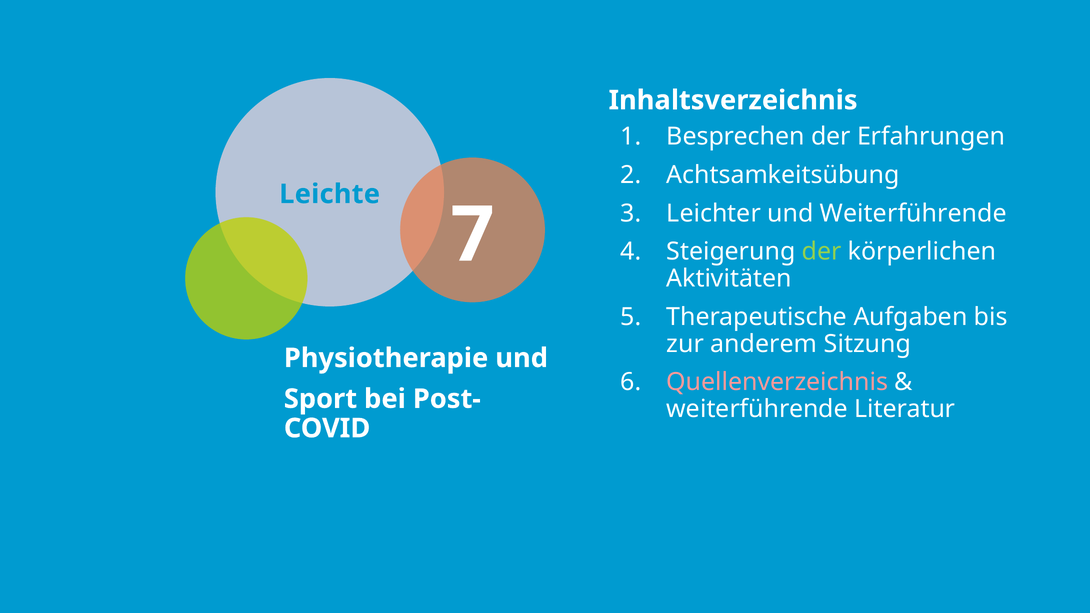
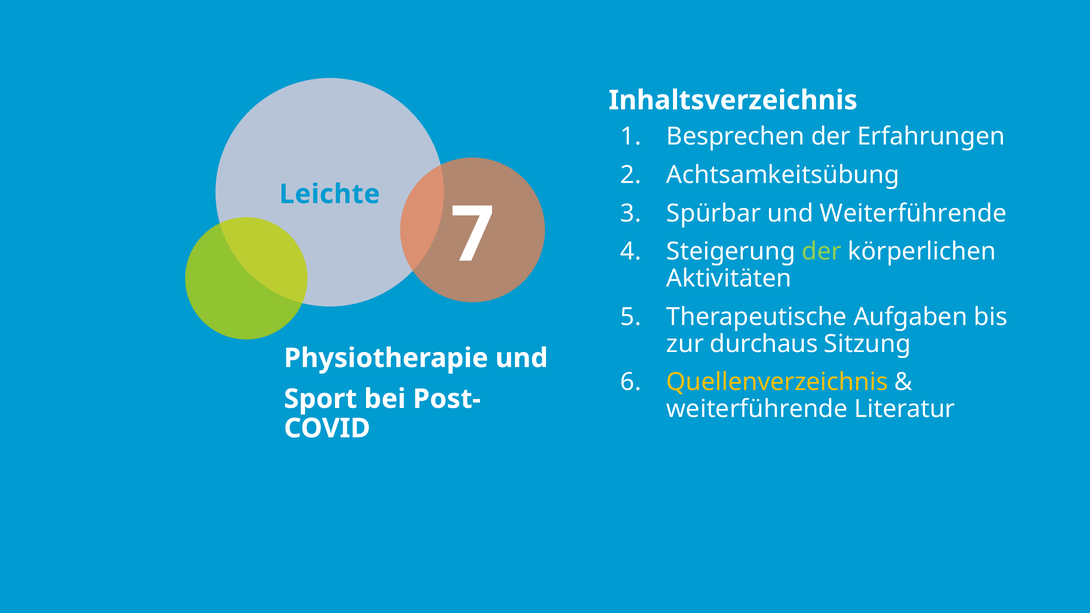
Leichter: Leichter -> Spürbar
anderem: anderem -> durchaus
Quellenverzeichnis colour: pink -> yellow
